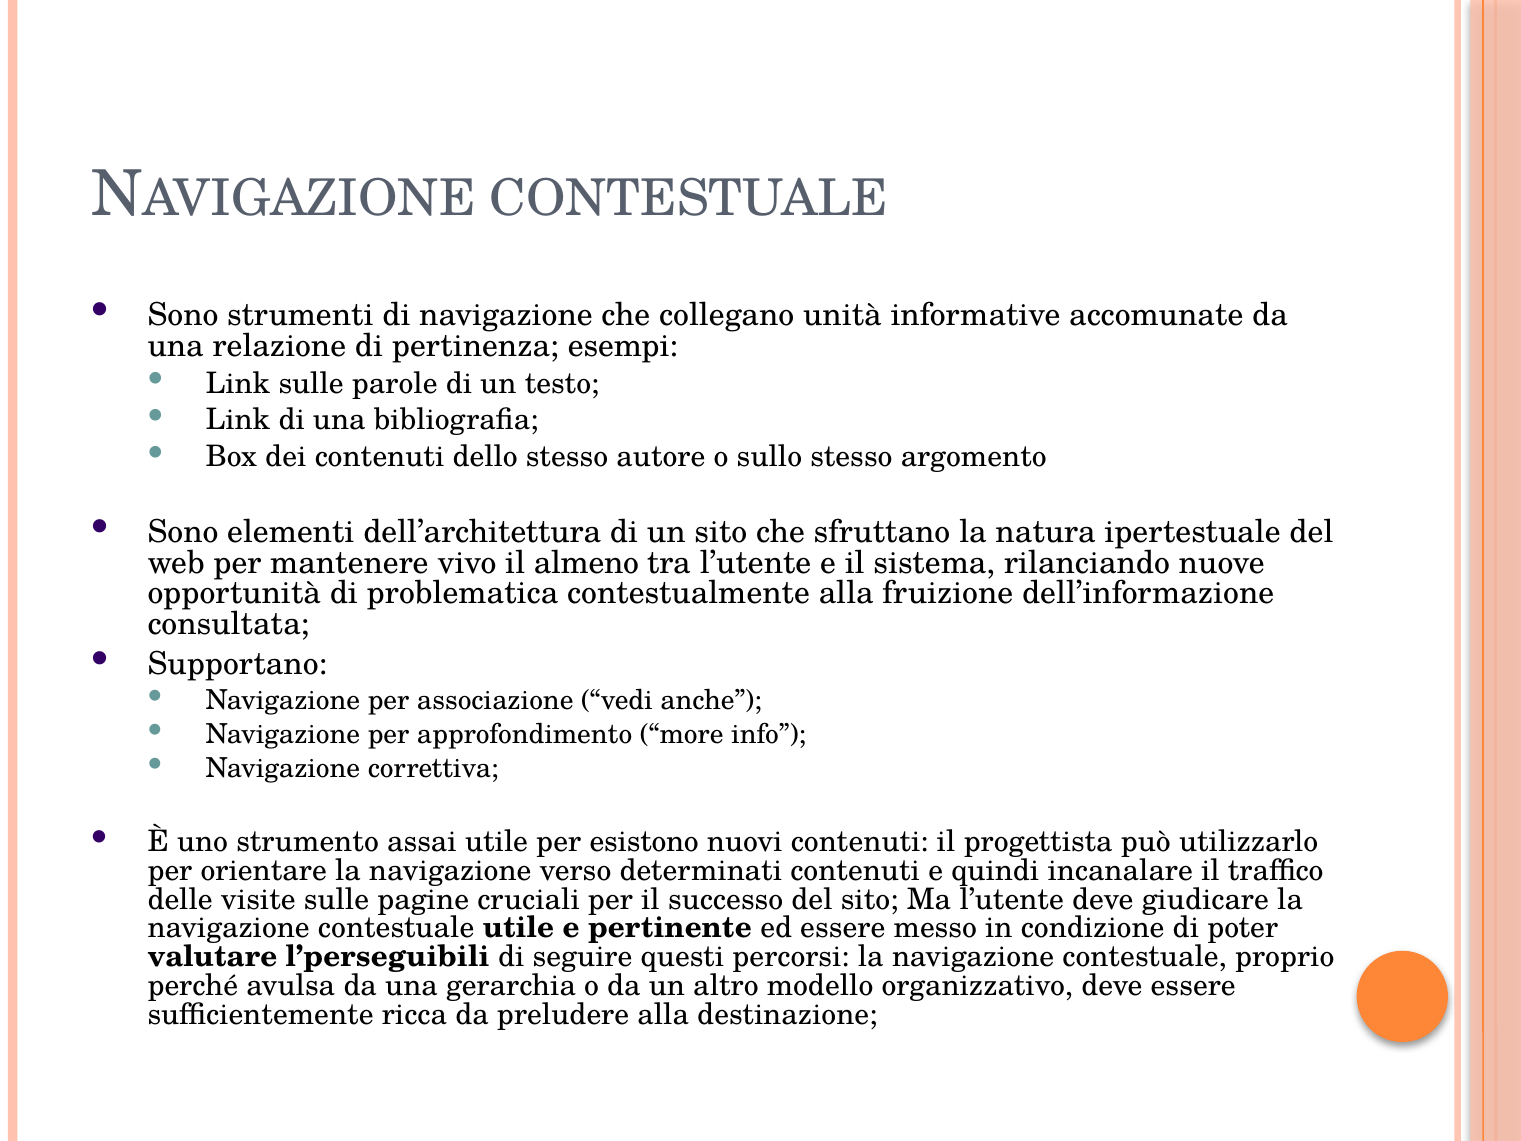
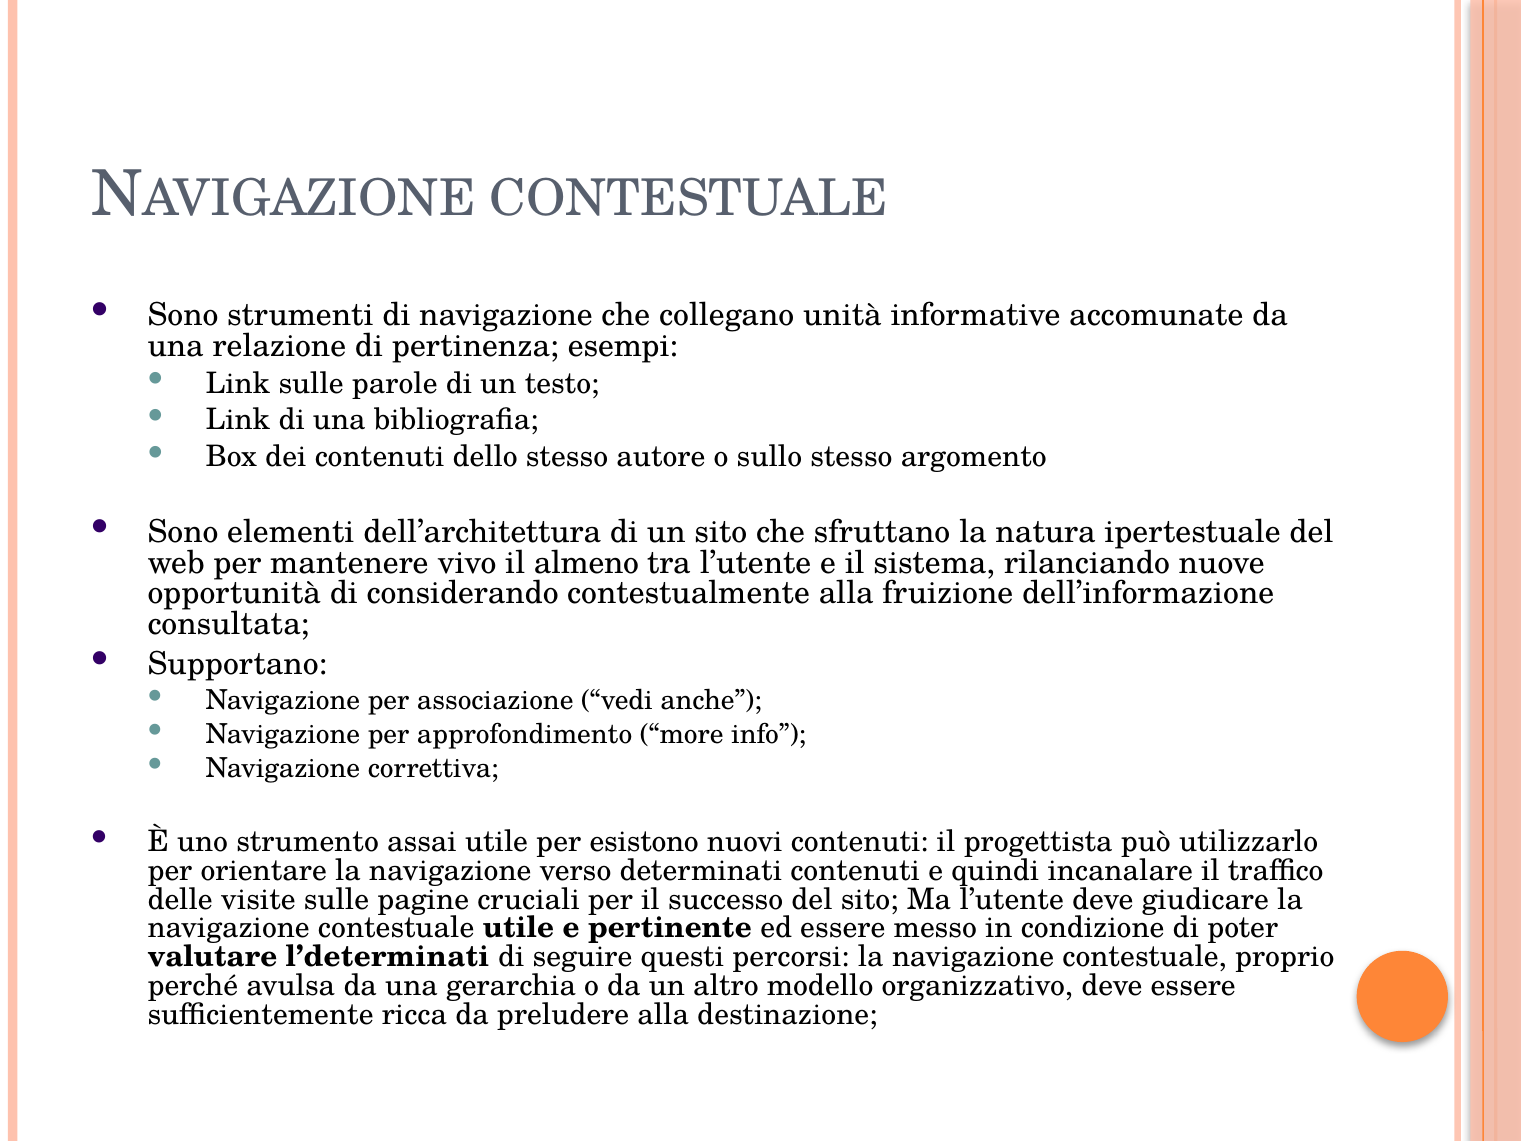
problematica: problematica -> considerando
l’perseguibili: l’perseguibili -> l’determinati
